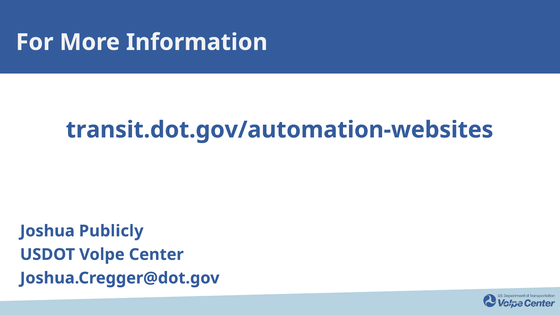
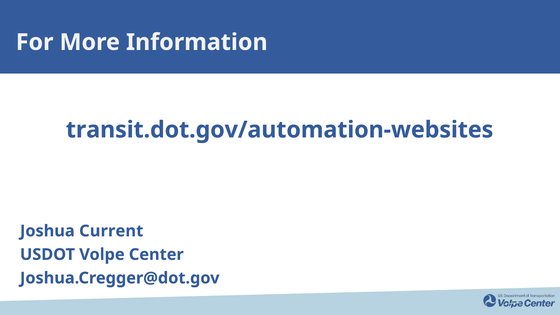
Publicly: Publicly -> Current
